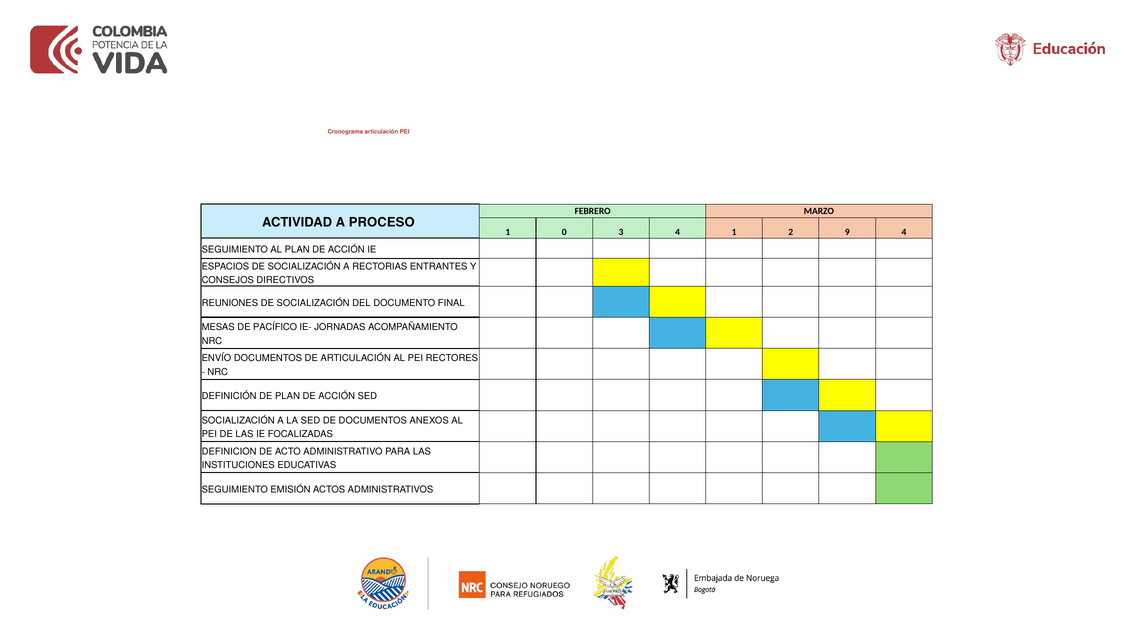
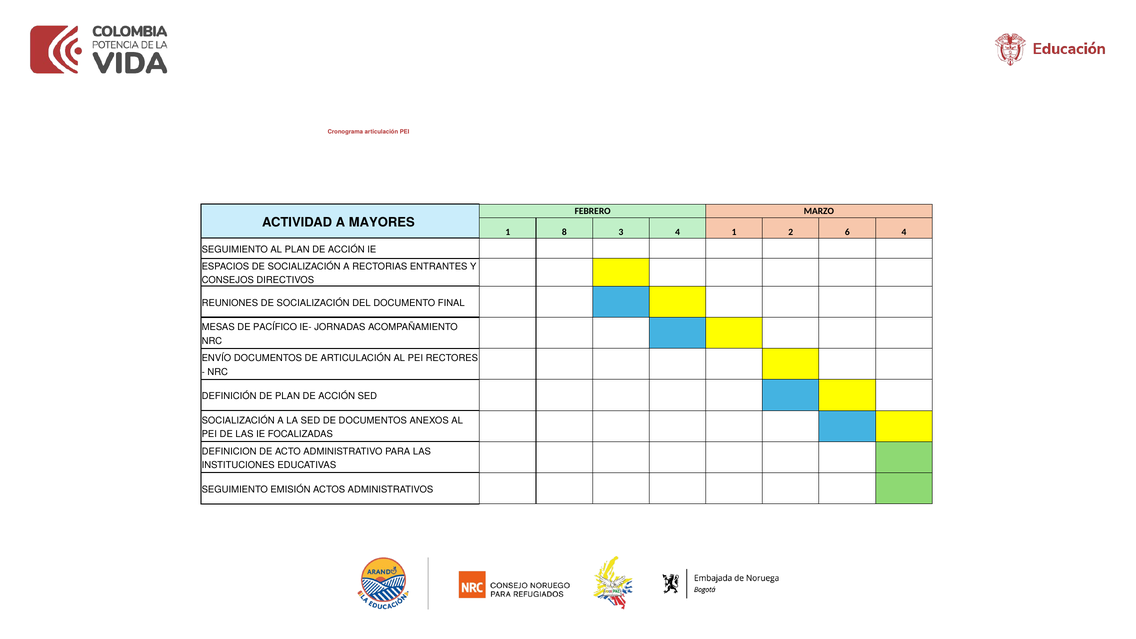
PROCESO: PROCESO -> MAYORES
0: 0 -> 8
9: 9 -> 6
